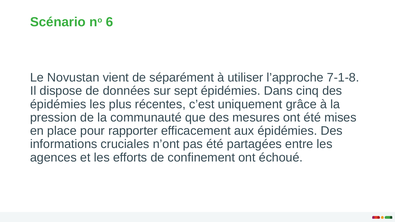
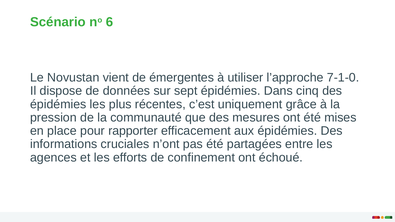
séparément: séparément -> émergentes
7-1-8: 7-1-8 -> 7-1-0
